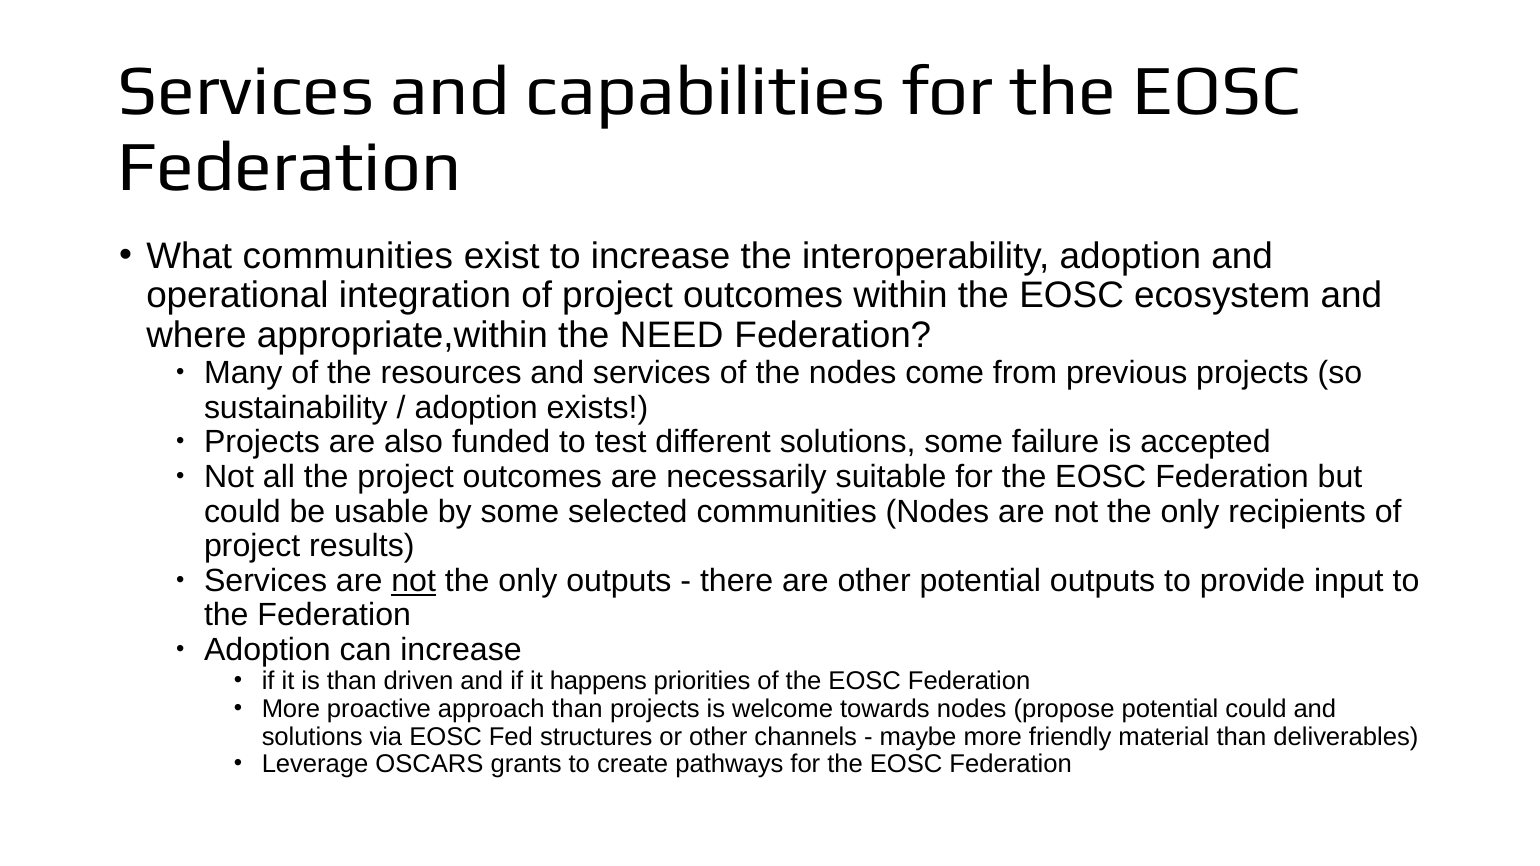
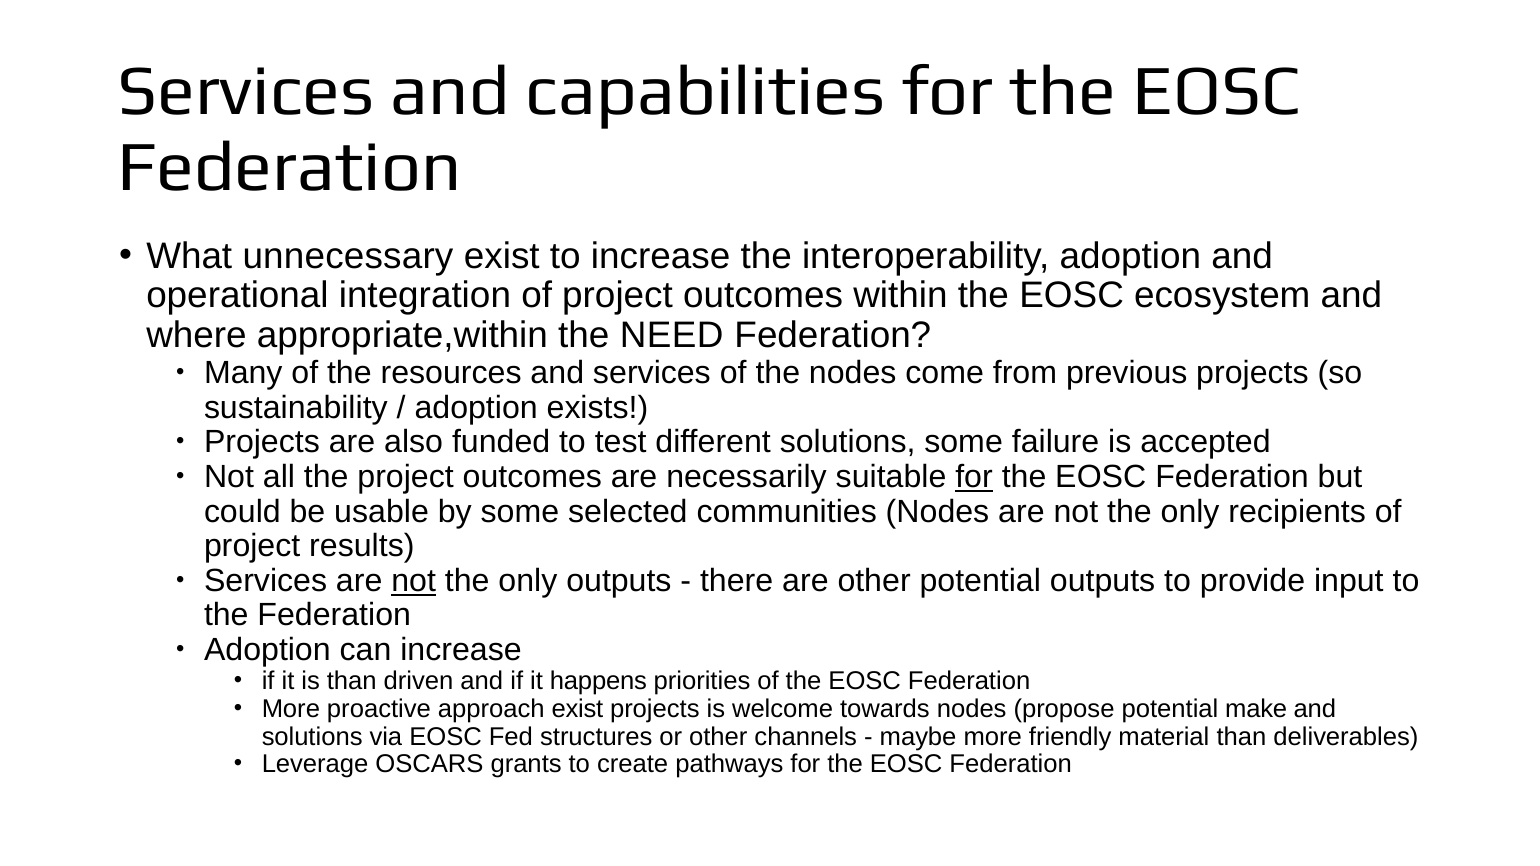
What communities: communities -> unnecessary
for at (974, 477) underline: none -> present
approach than: than -> exist
potential could: could -> make
